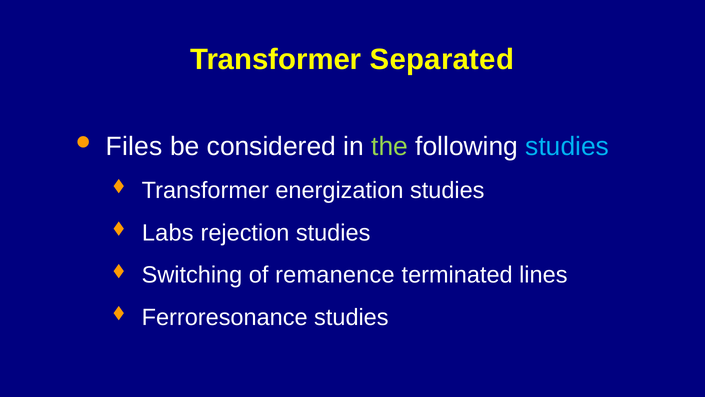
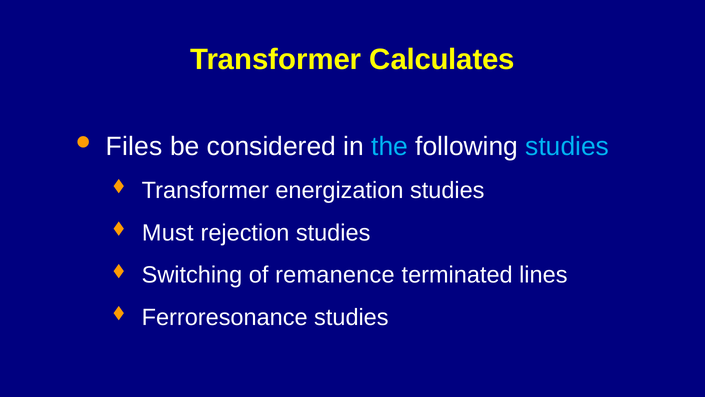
Separated: Separated -> Calculates
the colour: light green -> light blue
Labs: Labs -> Must
